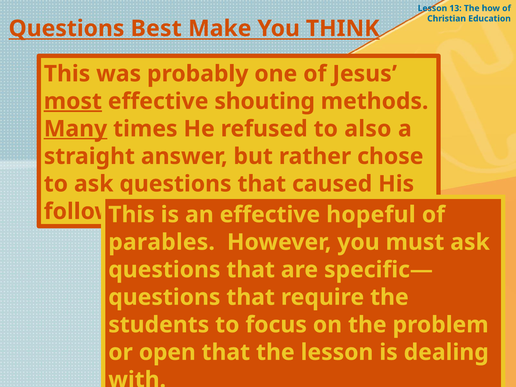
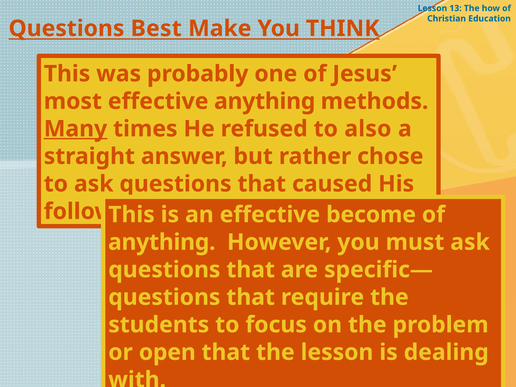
most underline: present -> none
effective shouting: shouting -> anything
hopeful: hopeful -> become
parables at (162, 242): parables -> anything
